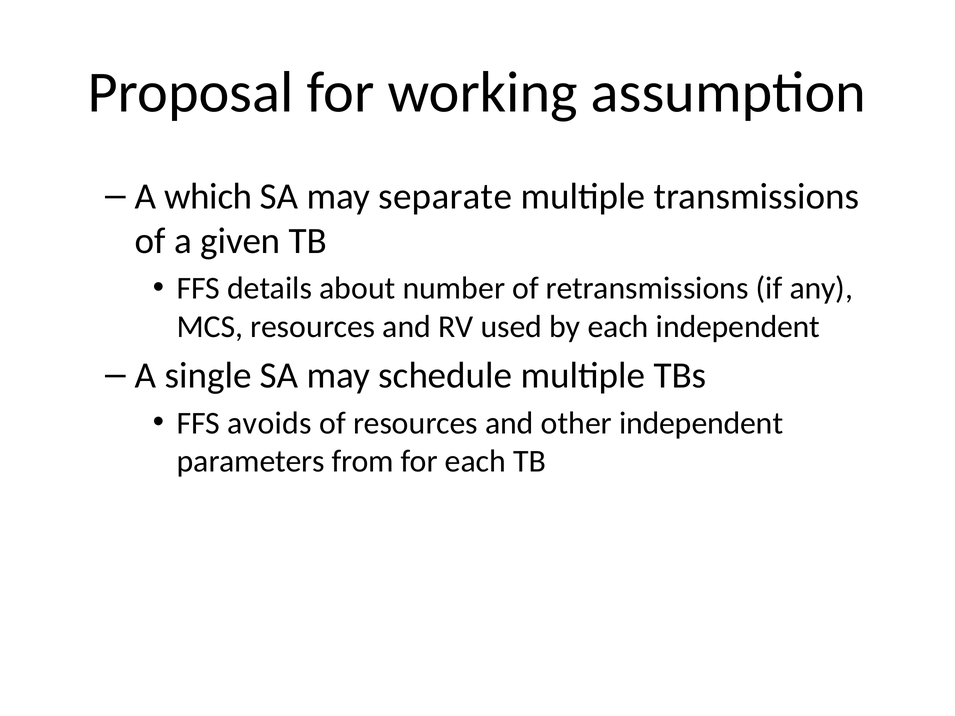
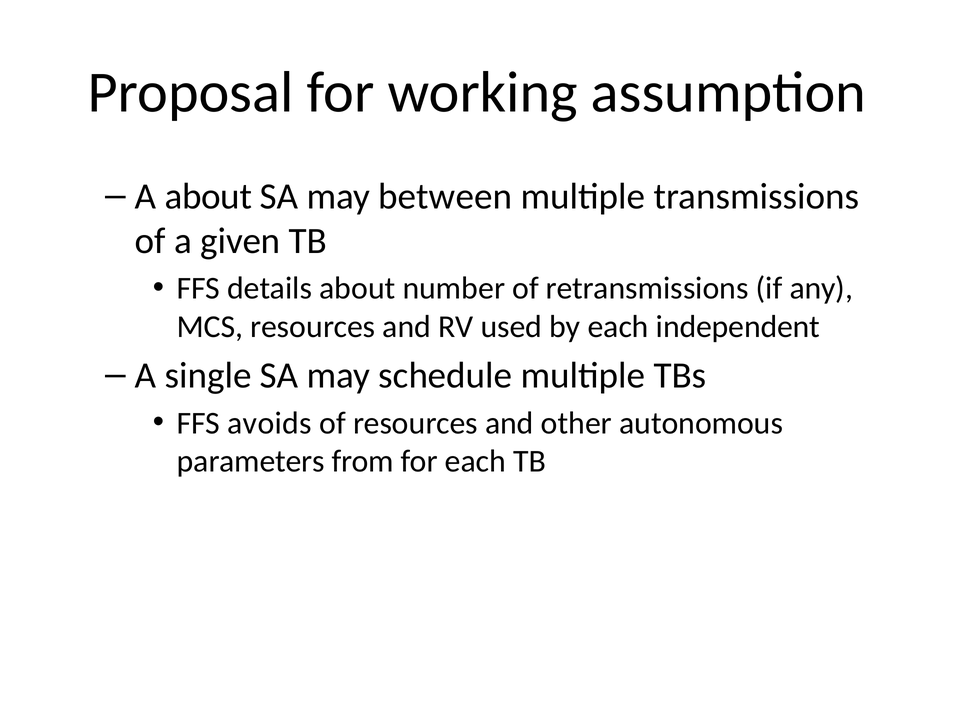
A which: which -> about
separate: separate -> between
other independent: independent -> autonomous
